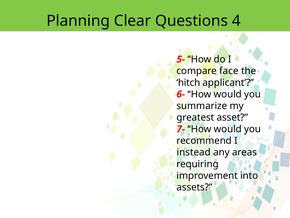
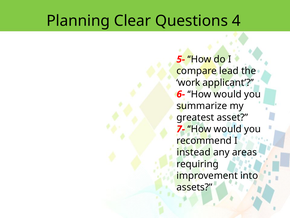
face: face -> lead
hitch: hitch -> work
